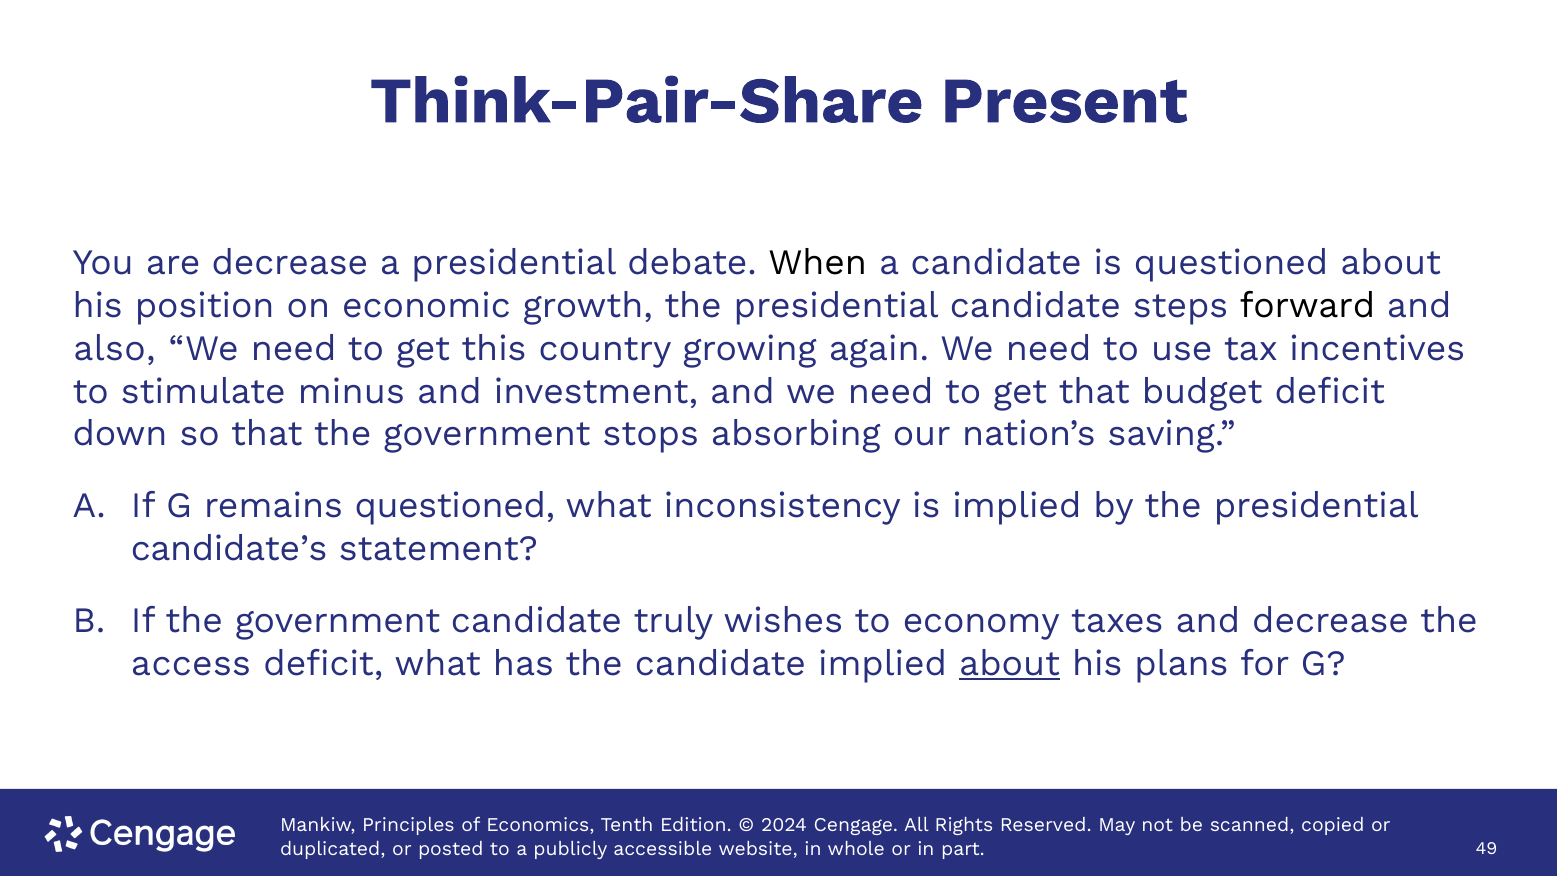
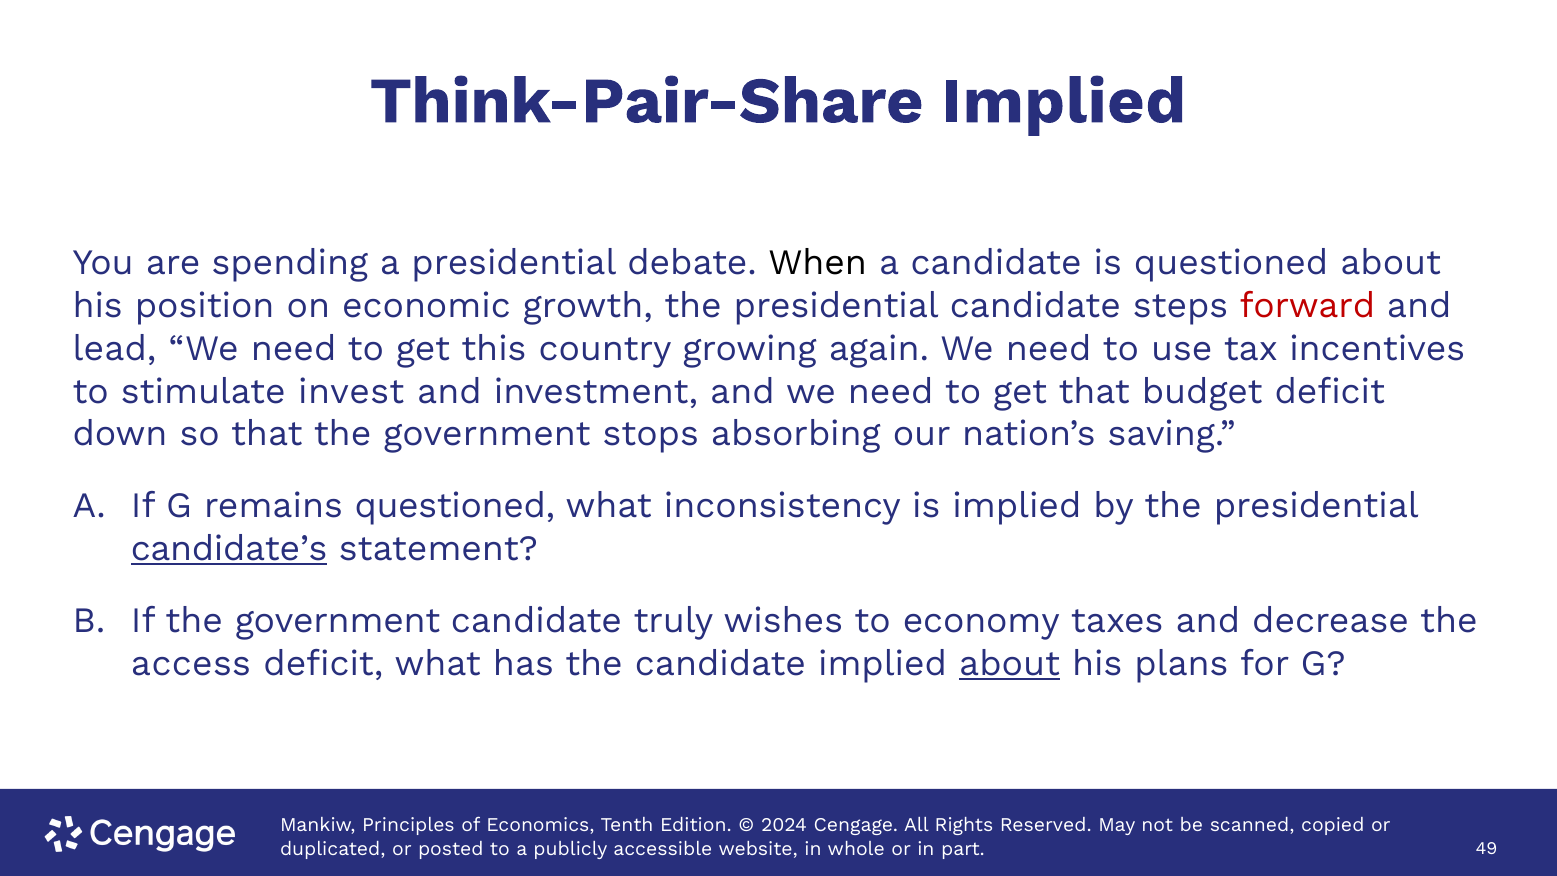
Think-Pair-Share Present: Present -> Implied
are decrease: decrease -> spending
forward colour: black -> red
also: also -> lead
minus: minus -> invest
candidate’s underline: none -> present
